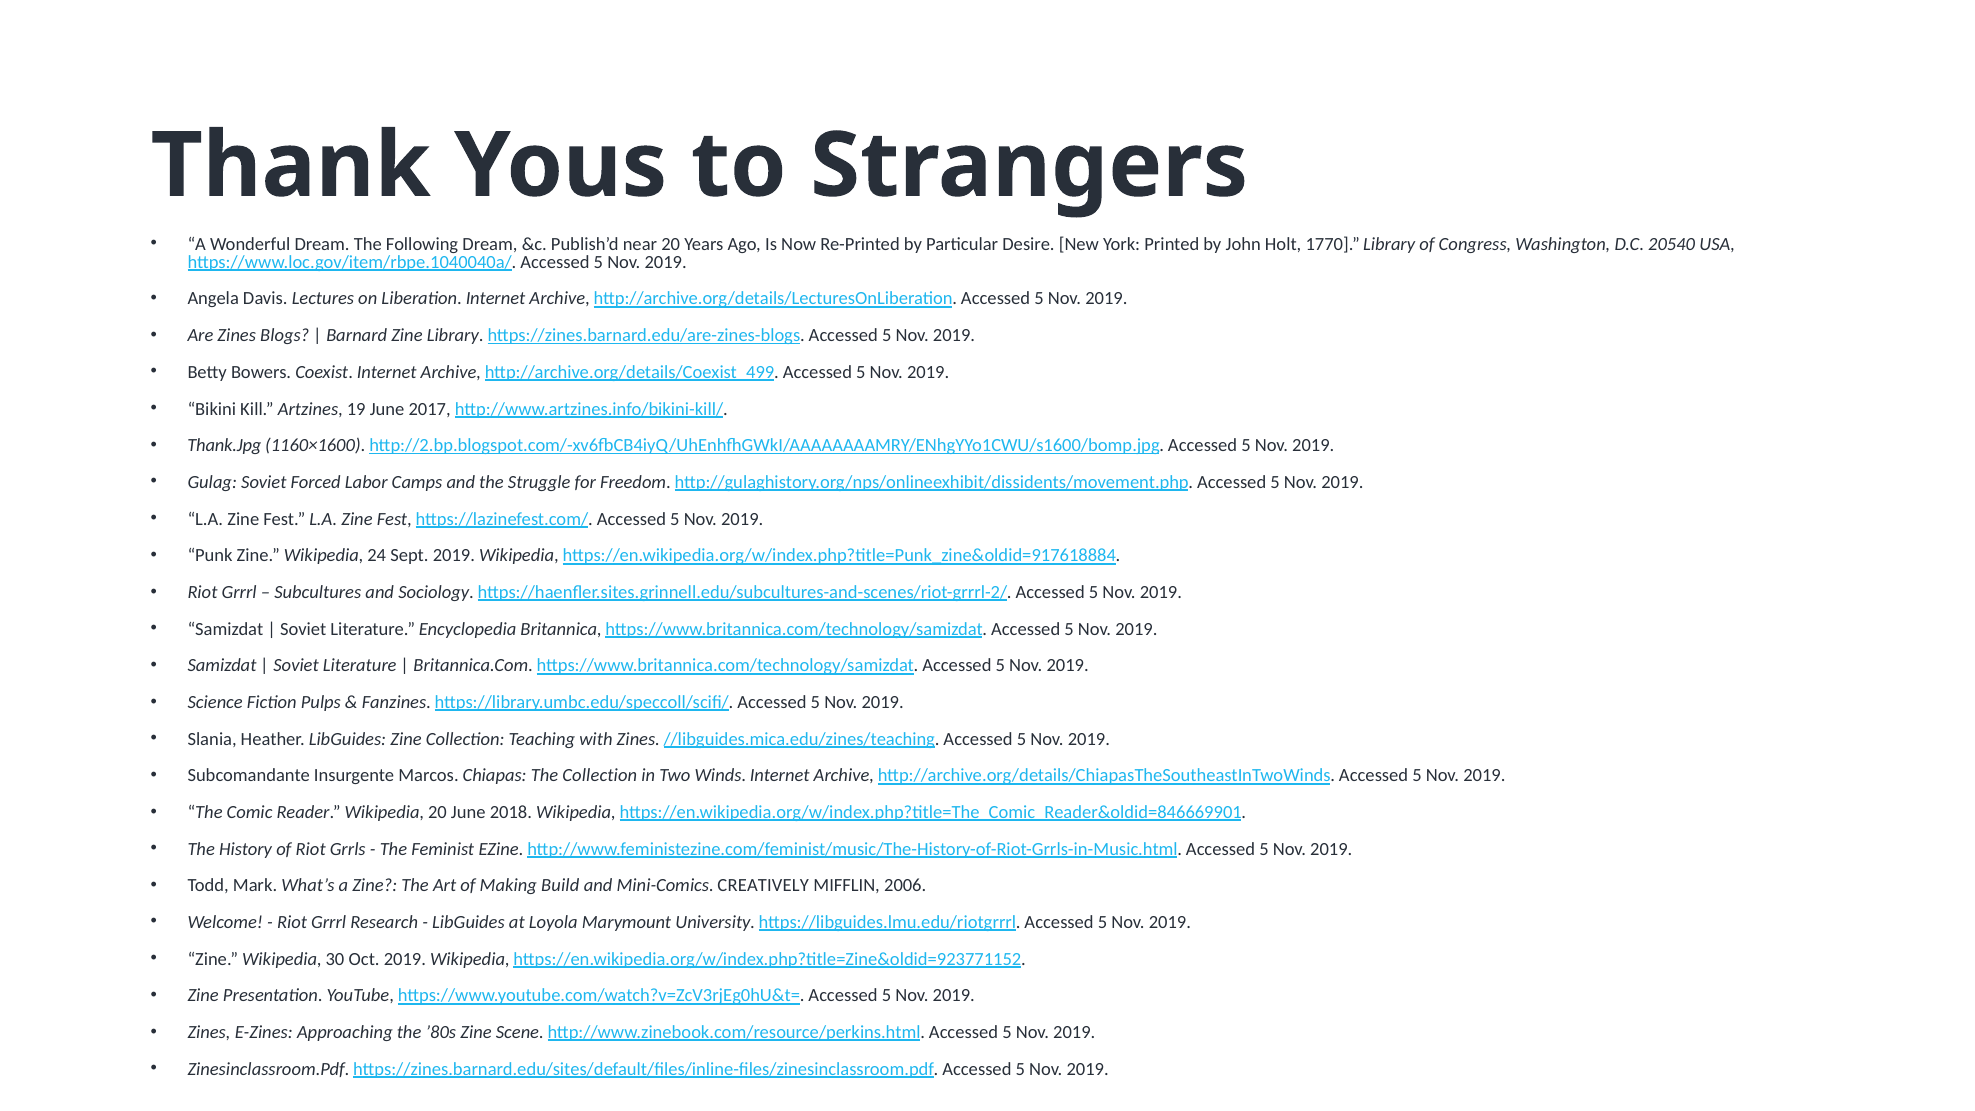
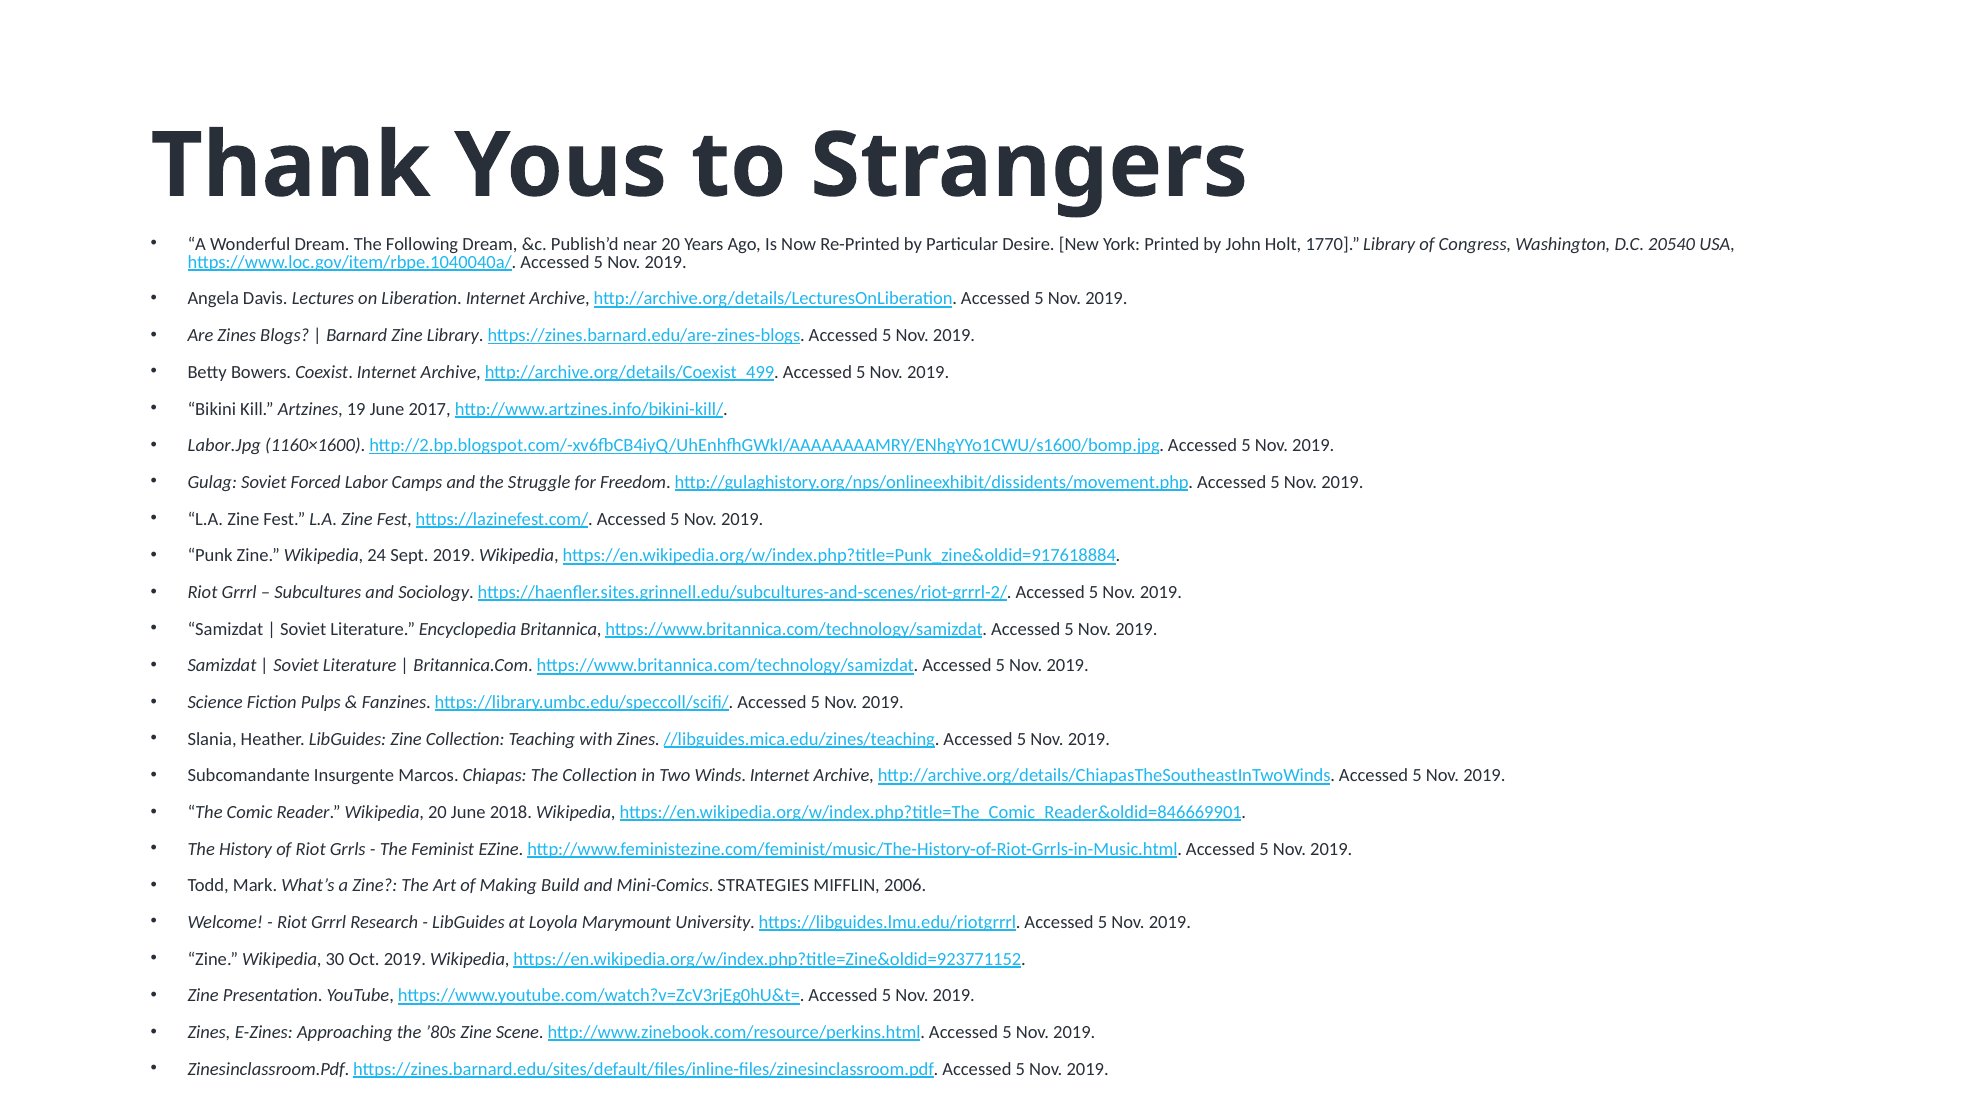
Thank.Jpg: Thank.Jpg -> Labor.Jpg
CREATIVELY: CREATIVELY -> STRATEGIES
